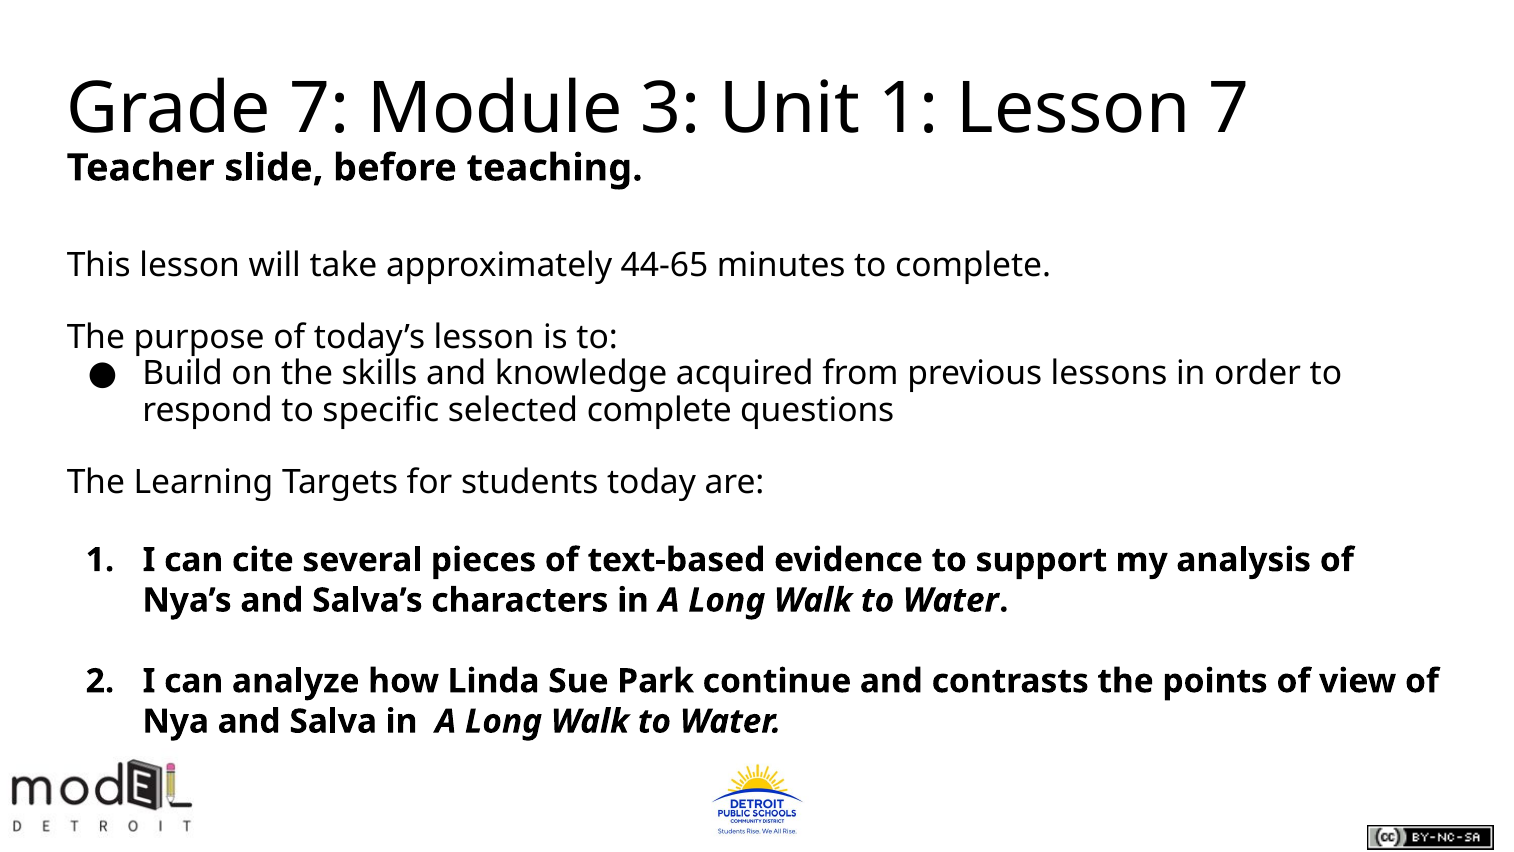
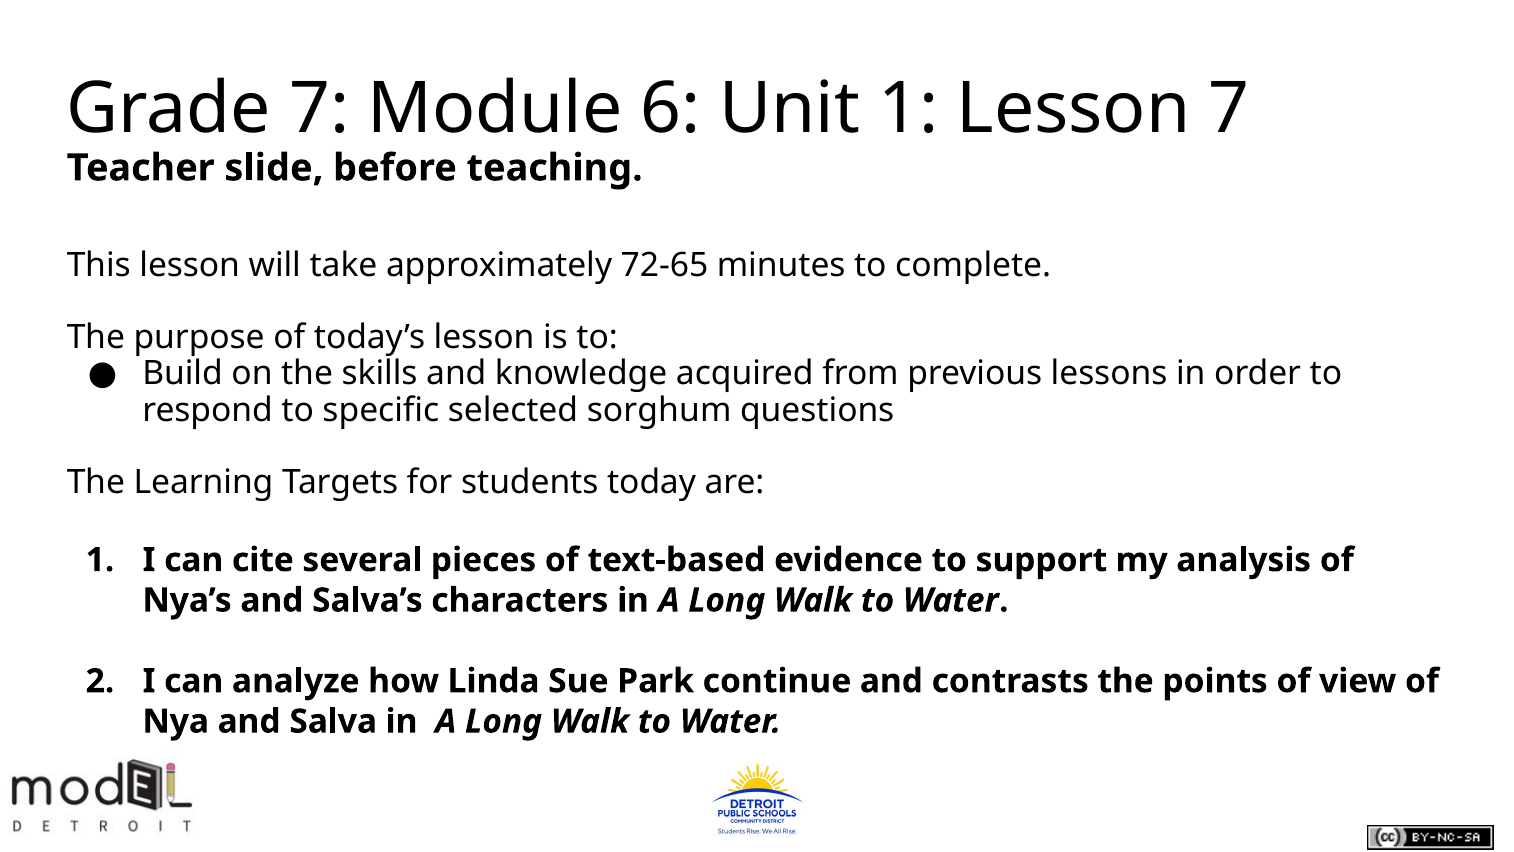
3: 3 -> 6
44-65: 44-65 -> 72-65
selected complete: complete -> sorghum
